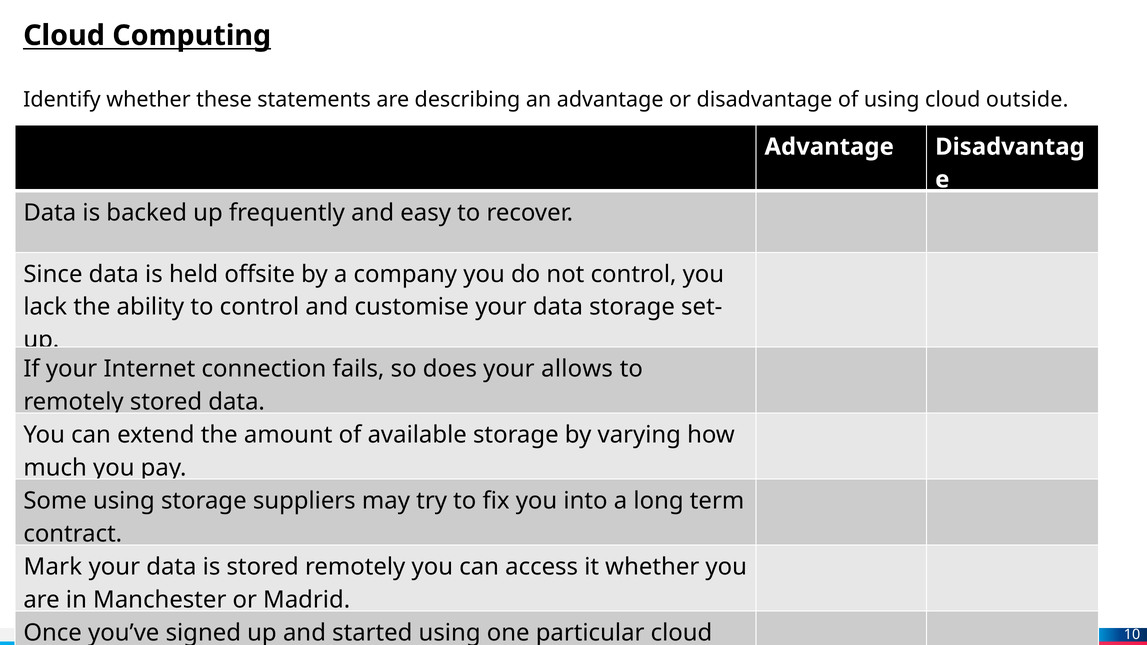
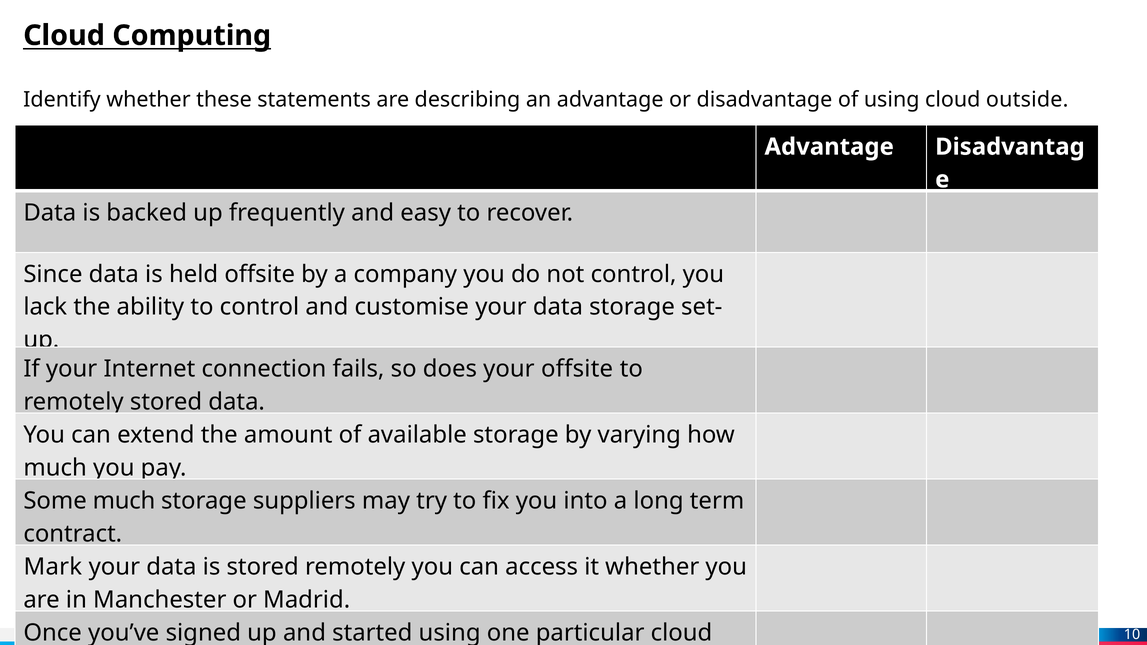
your allows: allows -> offsite
Some using: using -> much
